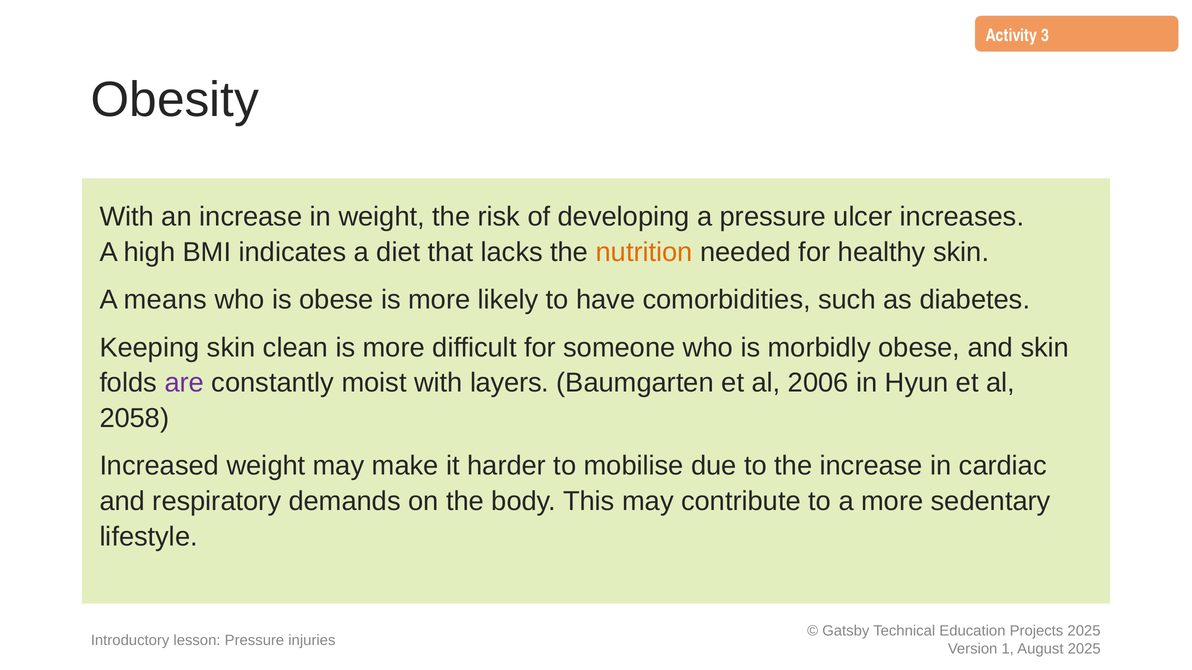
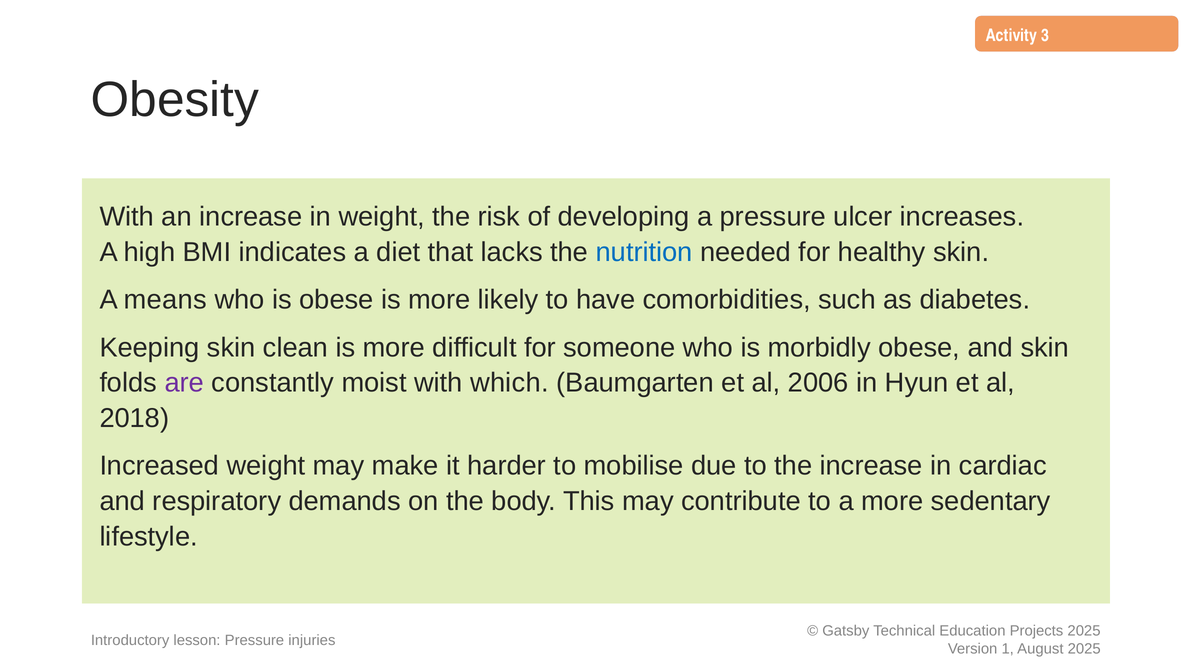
nutrition colour: orange -> blue
layers: layers -> which
2058: 2058 -> 2018
